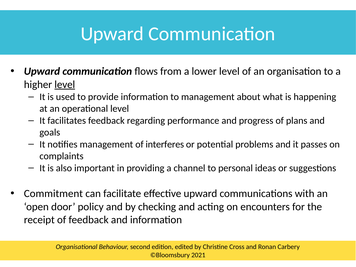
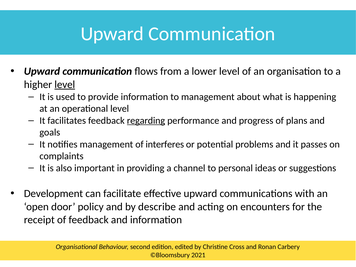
regarding underline: none -> present
Commitment: Commitment -> Development
checking: checking -> describe
